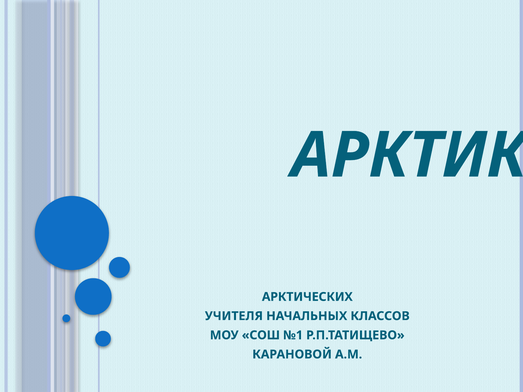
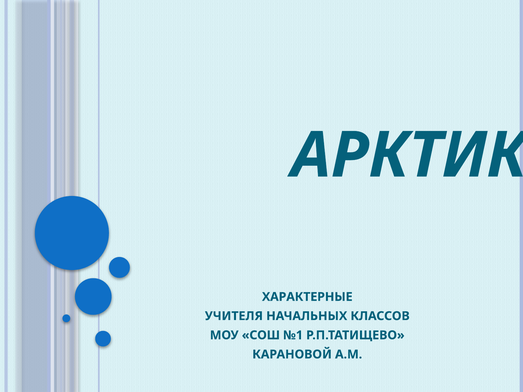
АРКТИЧЕСКИХ: АРКТИЧЕСКИХ -> ХАРАКТЕРНЫЕ
